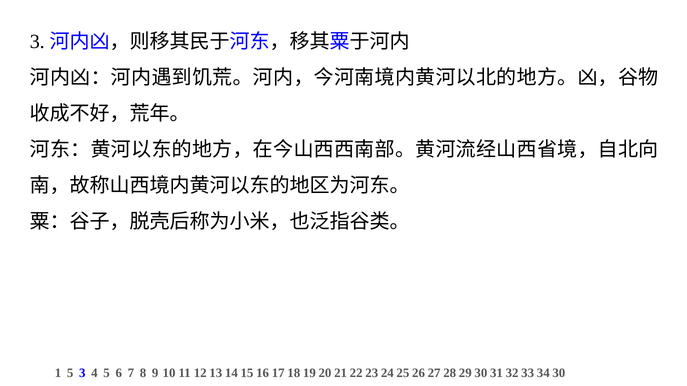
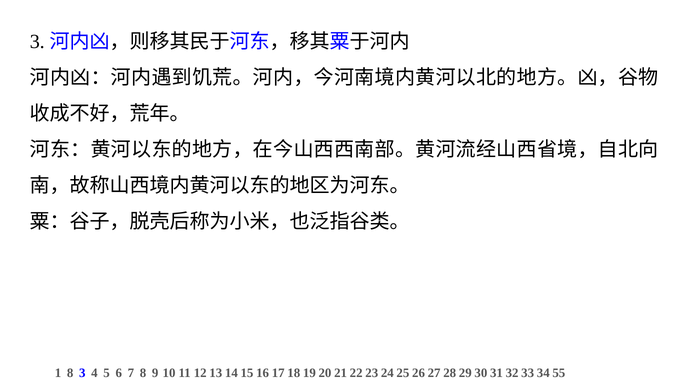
1 5: 5 -> 8
30: 30 -> 55
